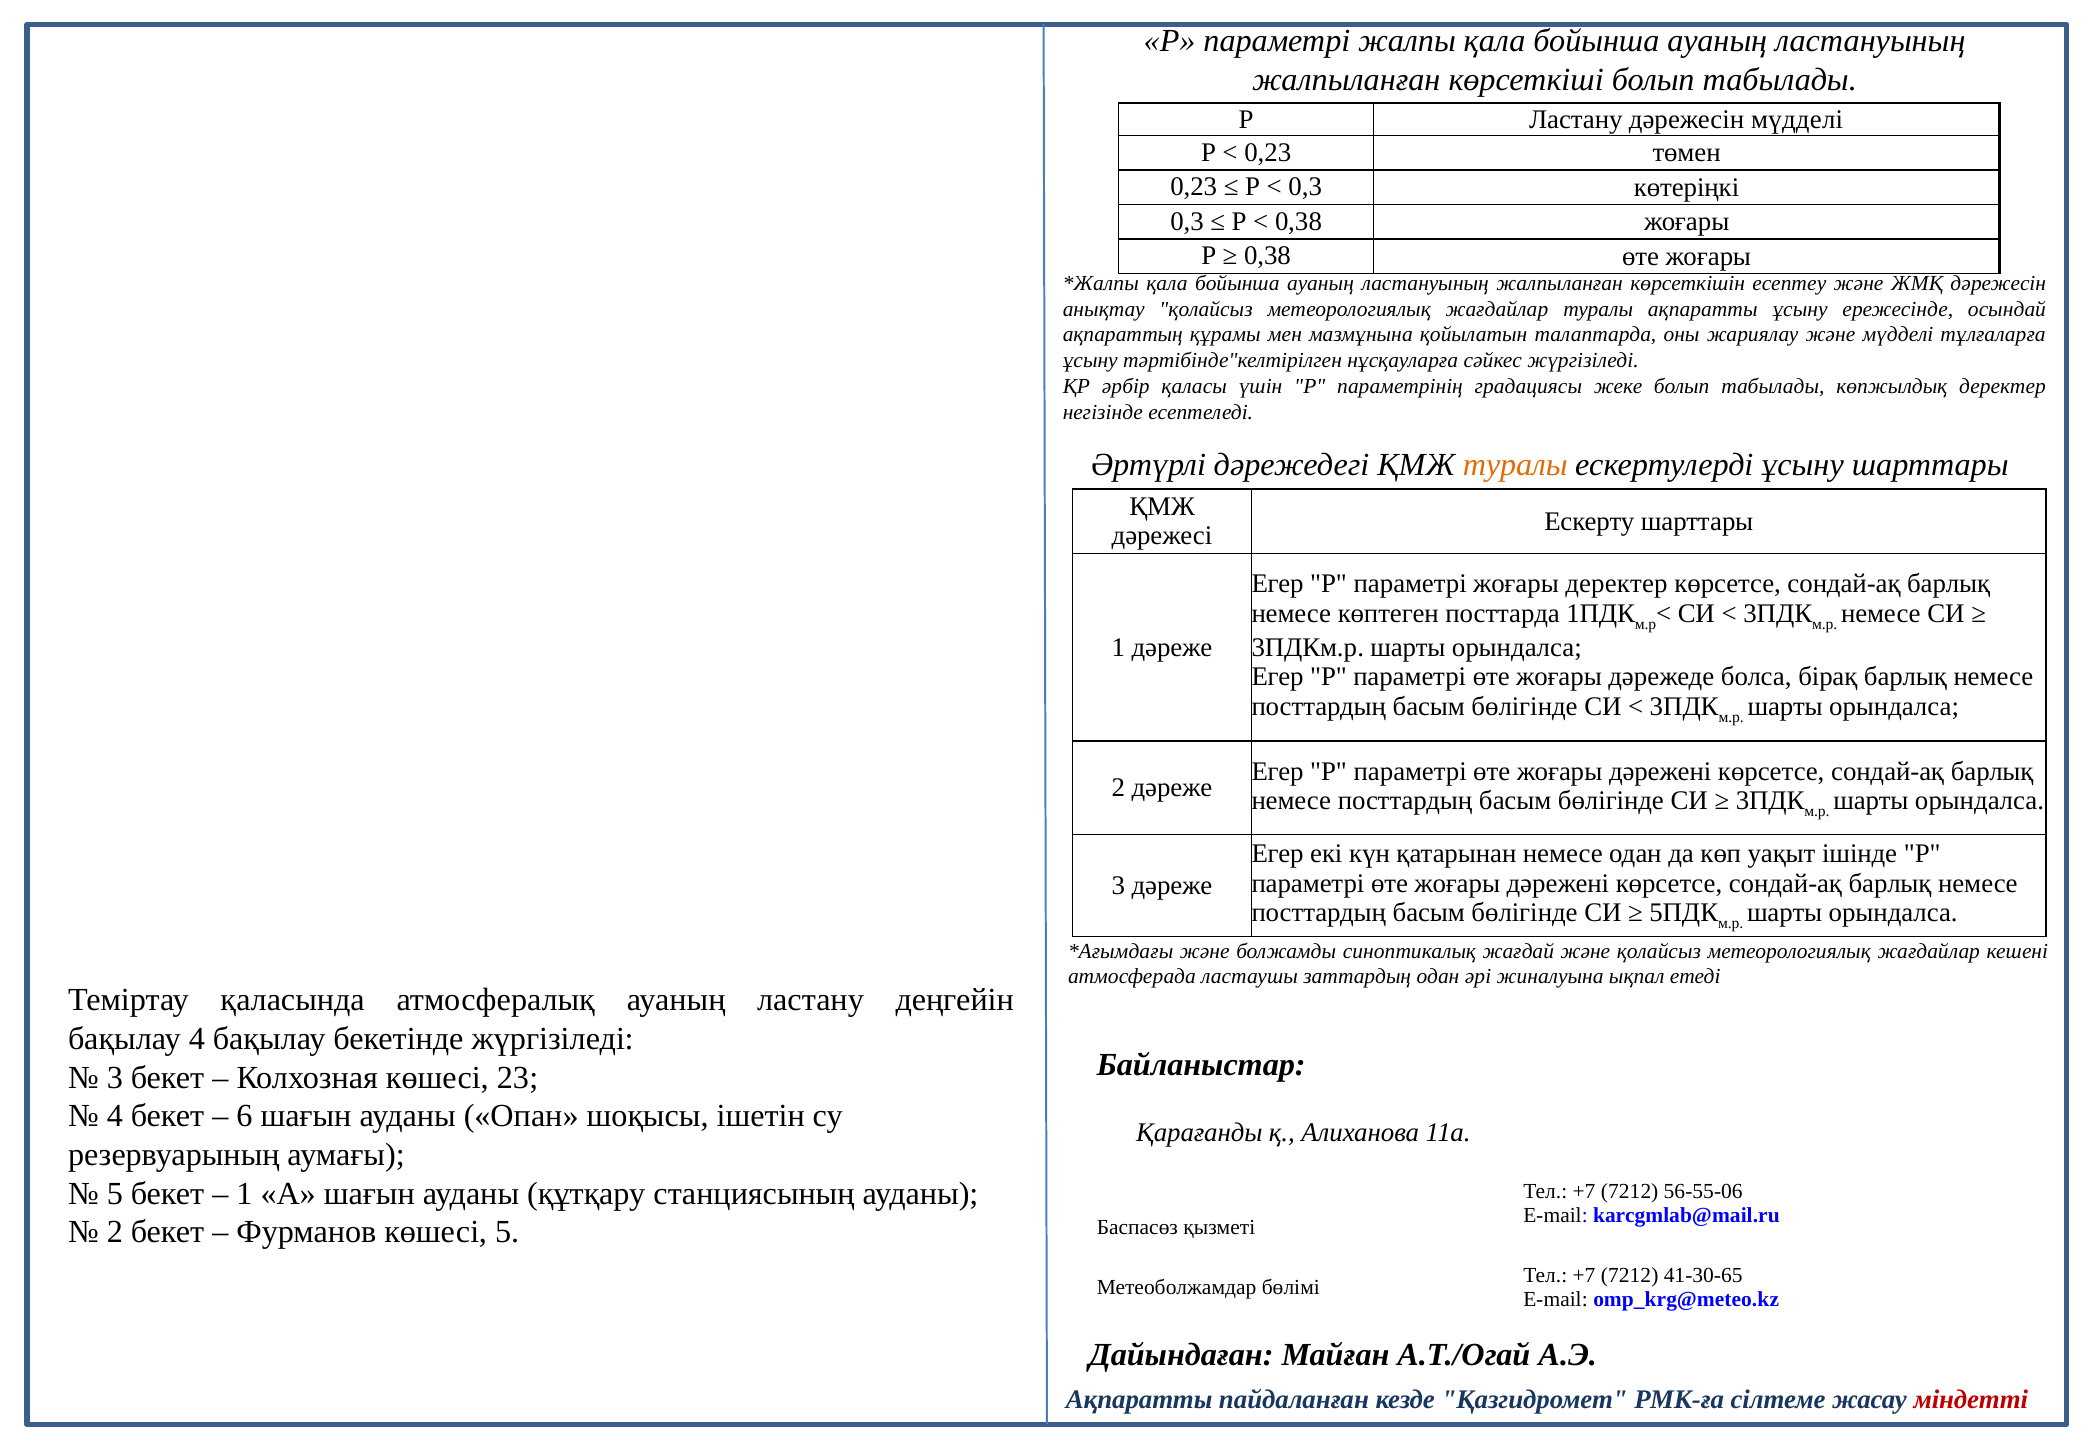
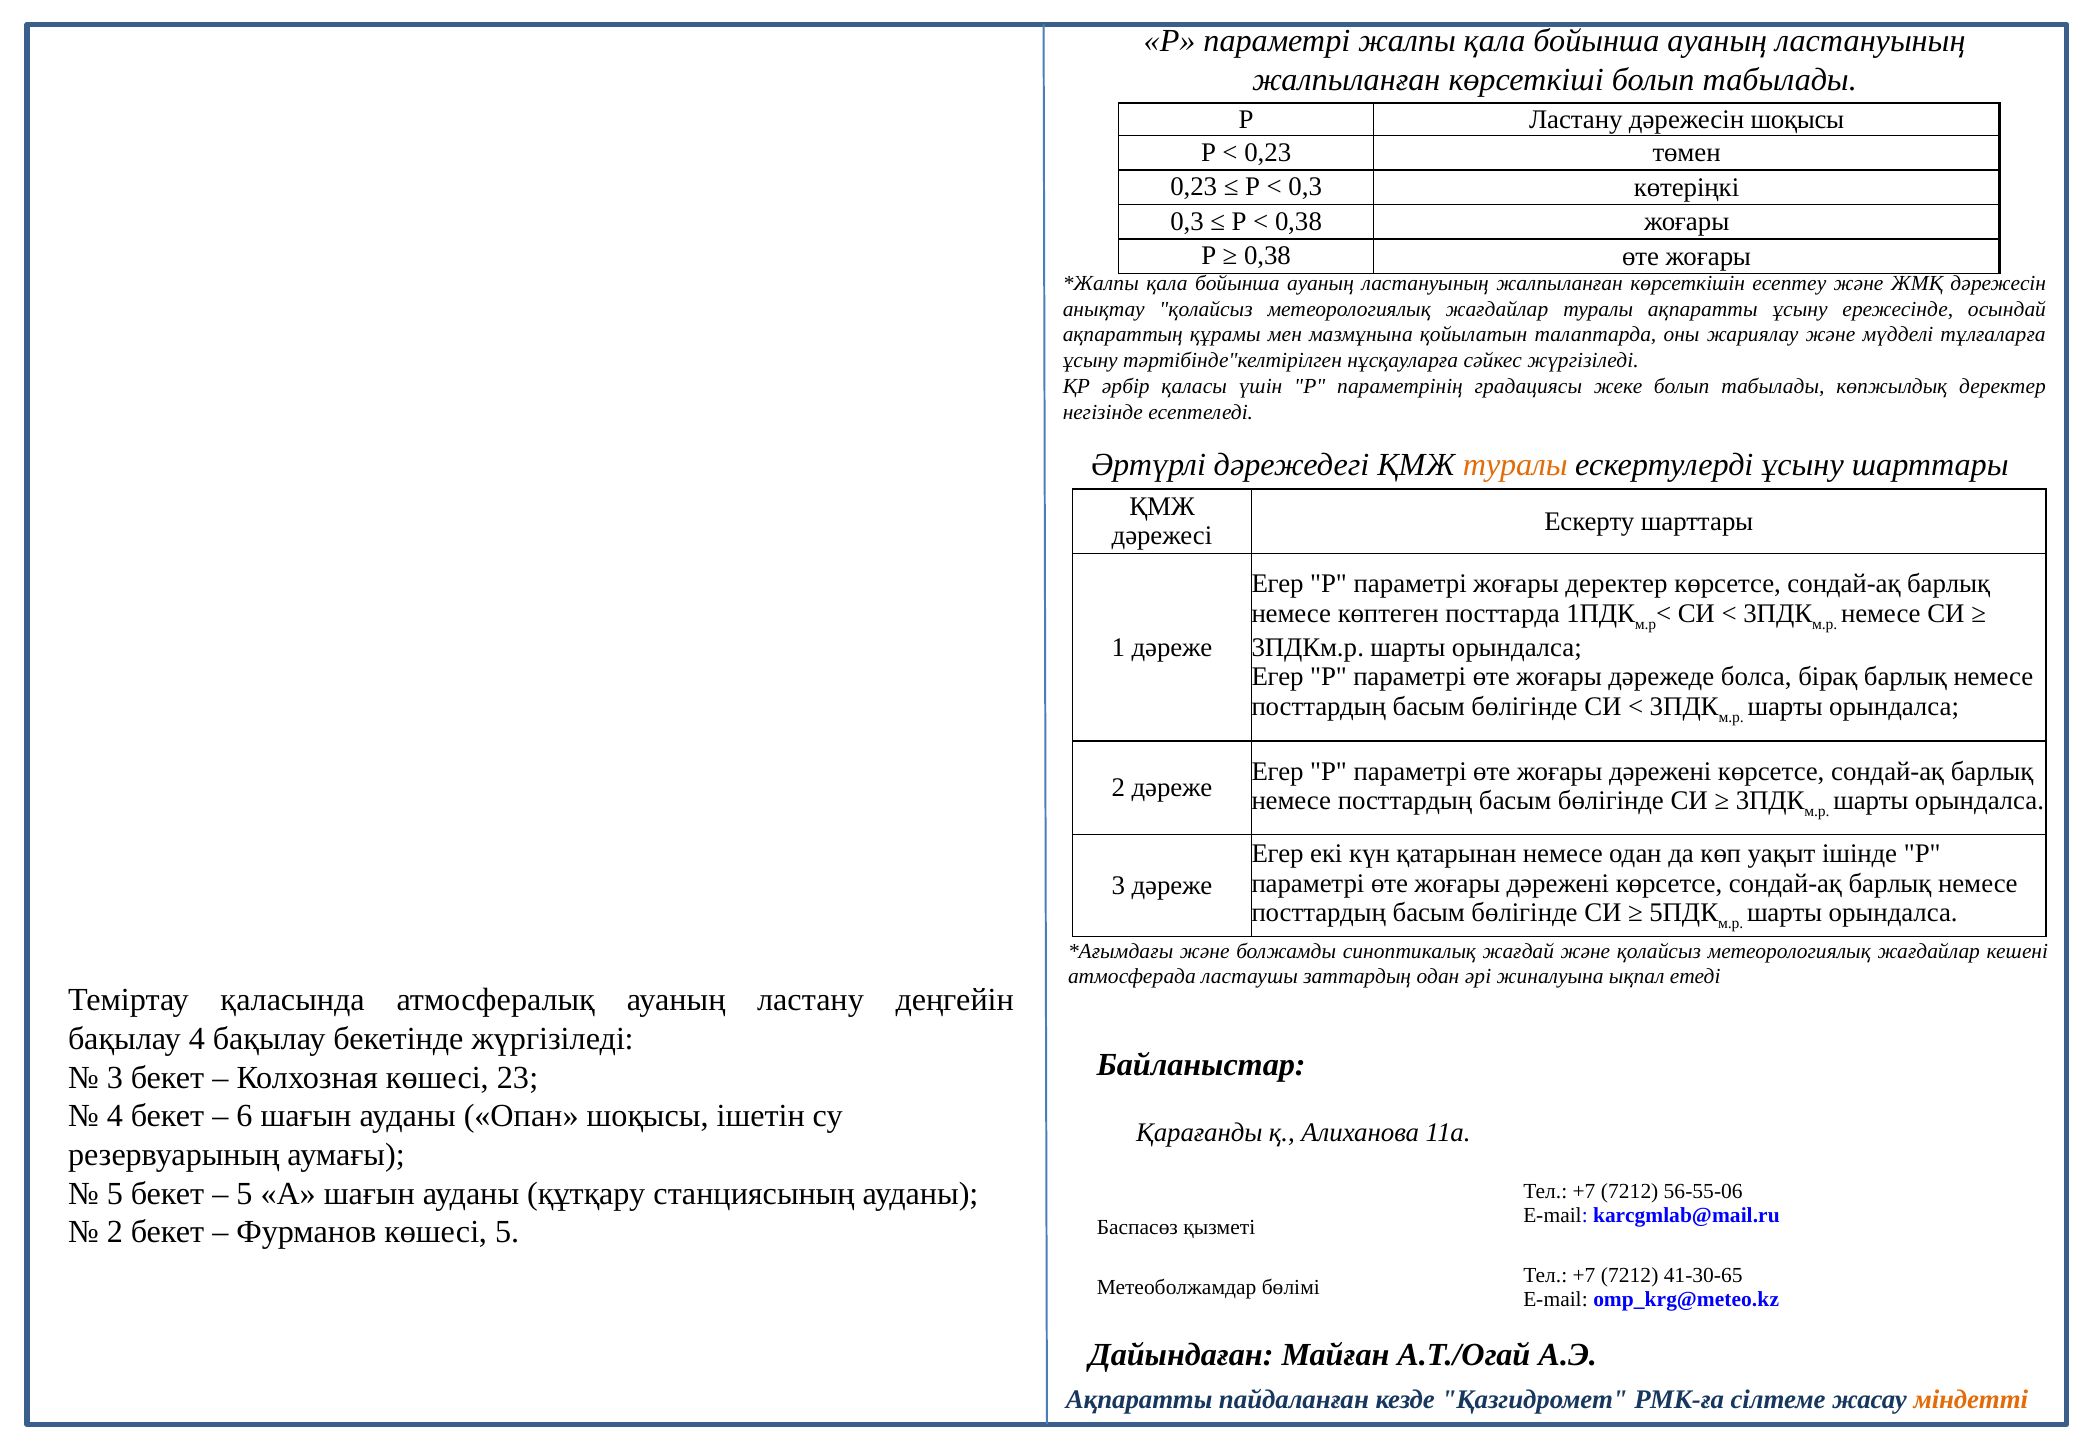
дәрежесін мүдделі: мүдделі -> шоқысы
1 at (244, 1194): 1 -> 5
міндетті colour: red -> orange
